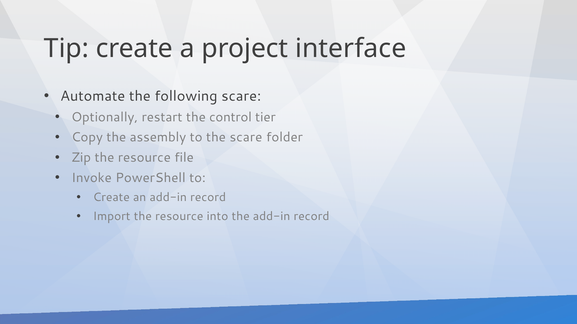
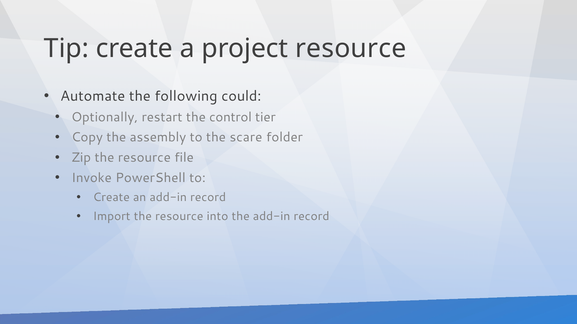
project interface: interface -> resource
following scare: scare -> could
